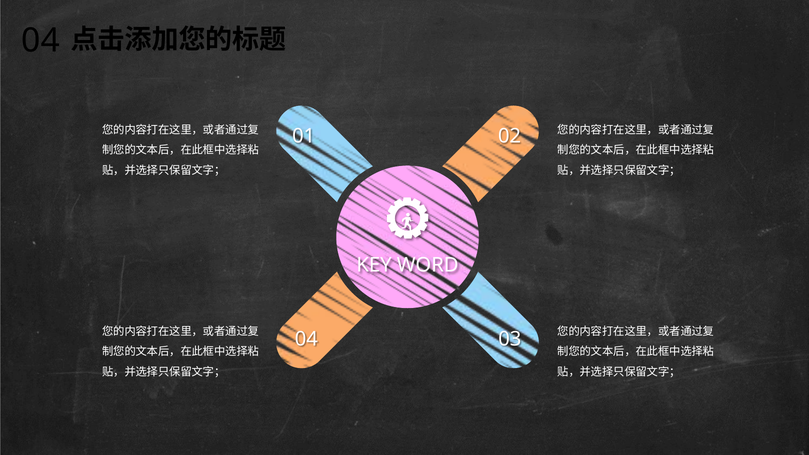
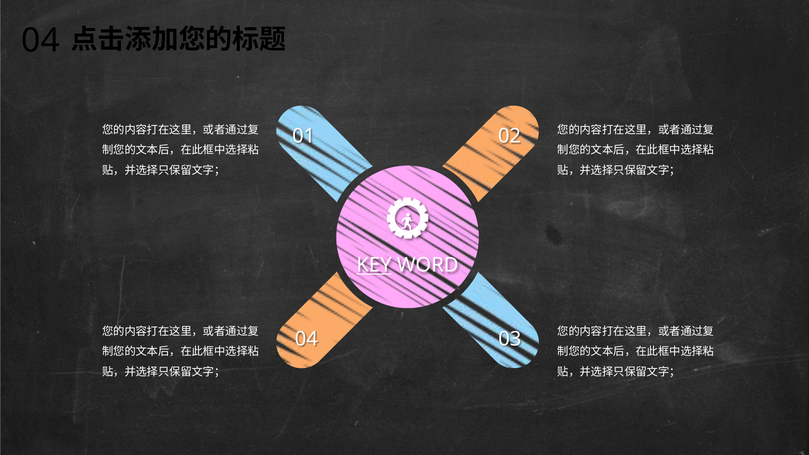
KEY underline: none -> present
